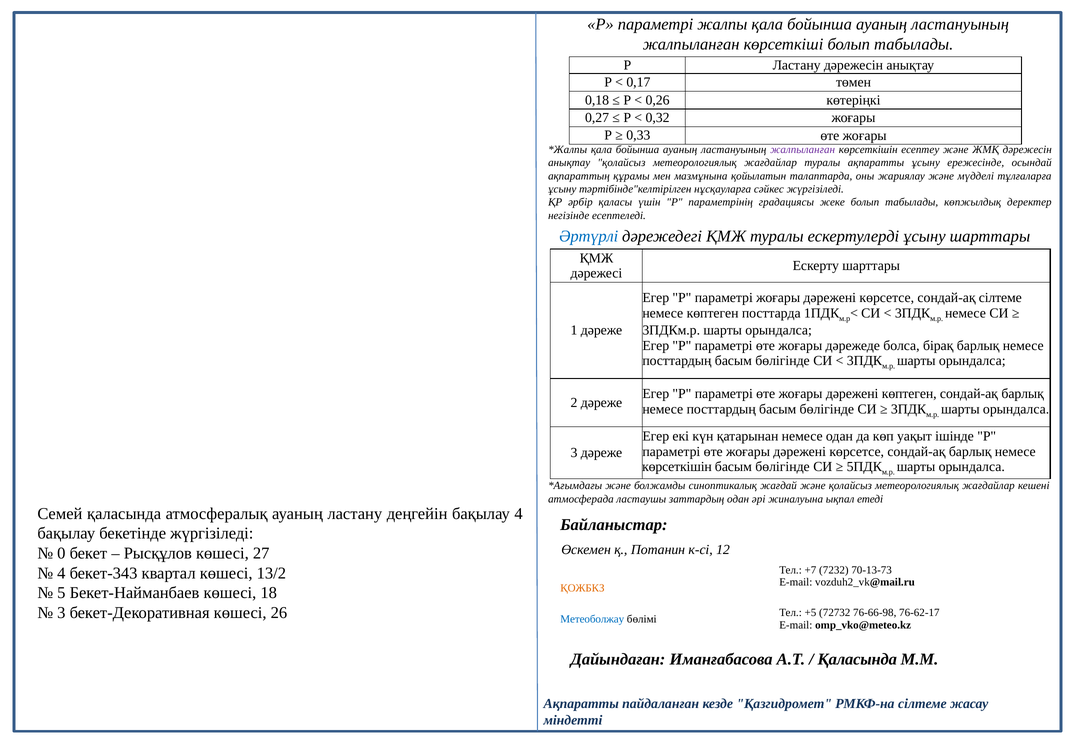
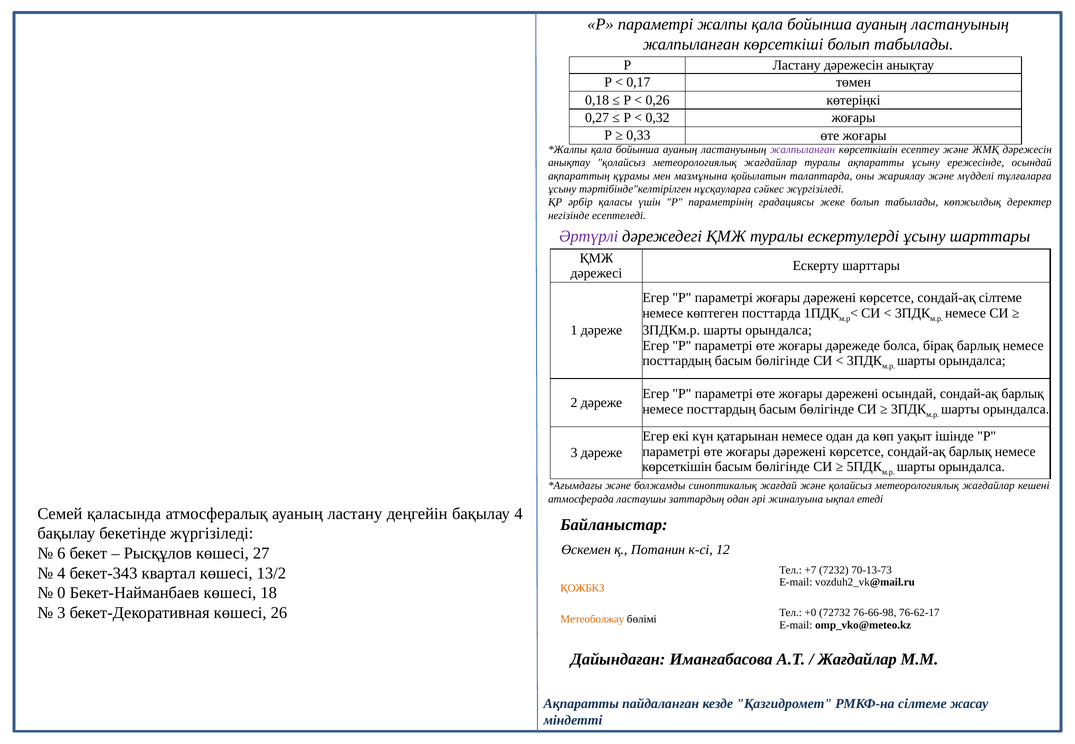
Әртүрлі colour: blue -> purple
дәрежені көптеген: көптеген -> осындай
0: 0 -> 6
5: 5 -> 0
+5: +5 -> +0
Метеоболжау colour: blue -> orange
Қаласында at (857, 660): Қаласында -> Жағдайлар
